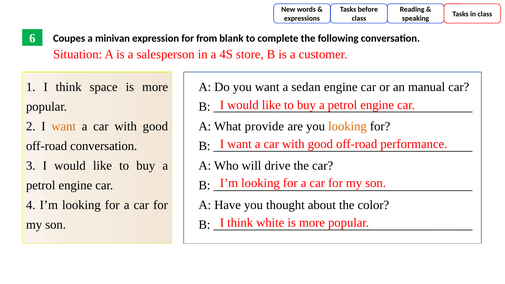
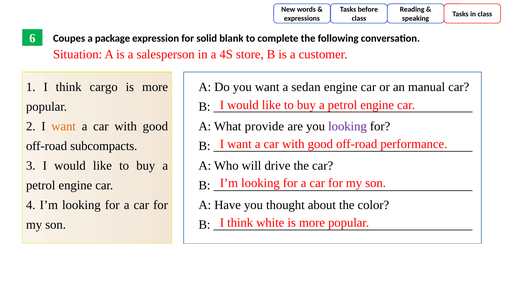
minivan: minivan -> package
from: from -> solid
space: space -> cargo
looking at (347, 126) colour: orange -> purple
off-road conversation: conversation -> subcompacts
